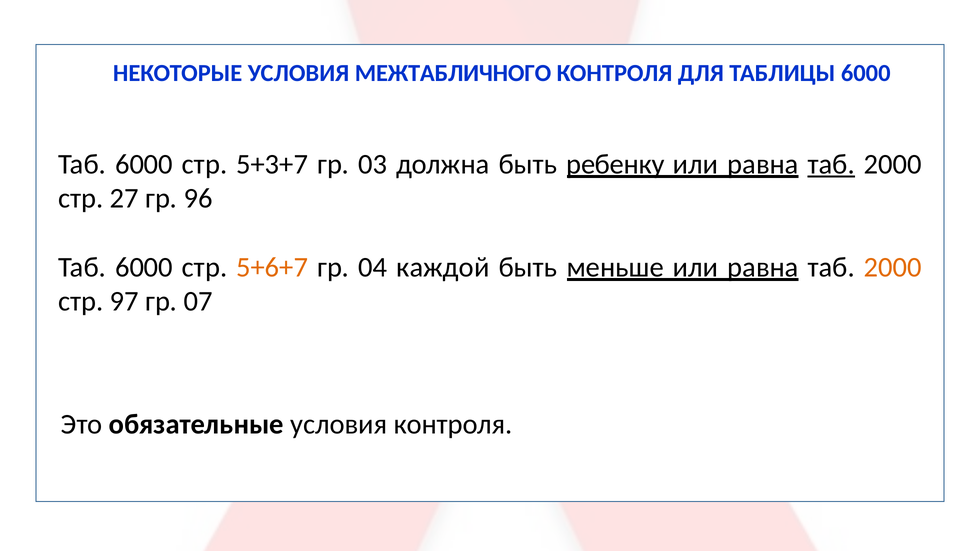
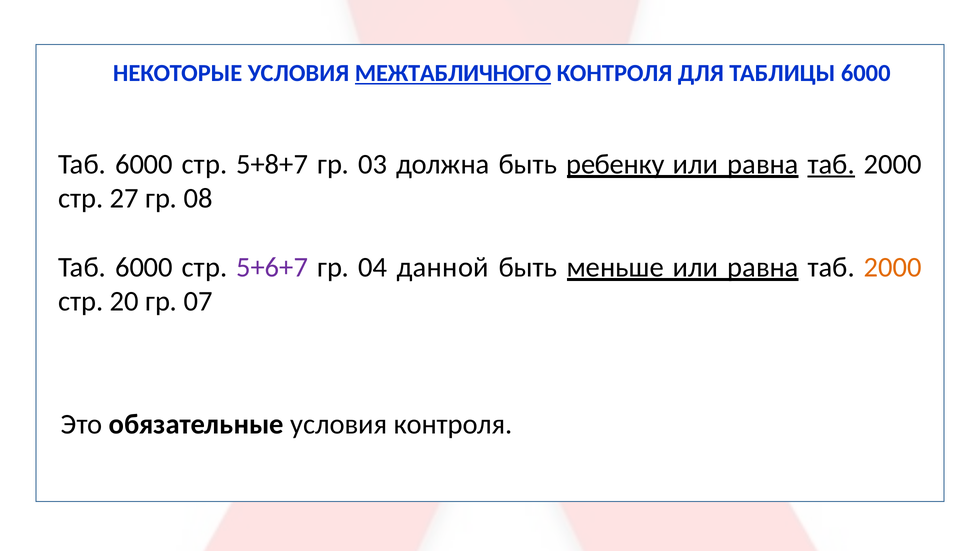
МЕЖТАБЛИЧНОГО underline: none -> present
5+3+7: 5+3+7 -> 5+8+7
96: 96 -> 08
5+6+7 colour: orange -> purple
каждой: каждой -> данной
97: 97 -> 20
